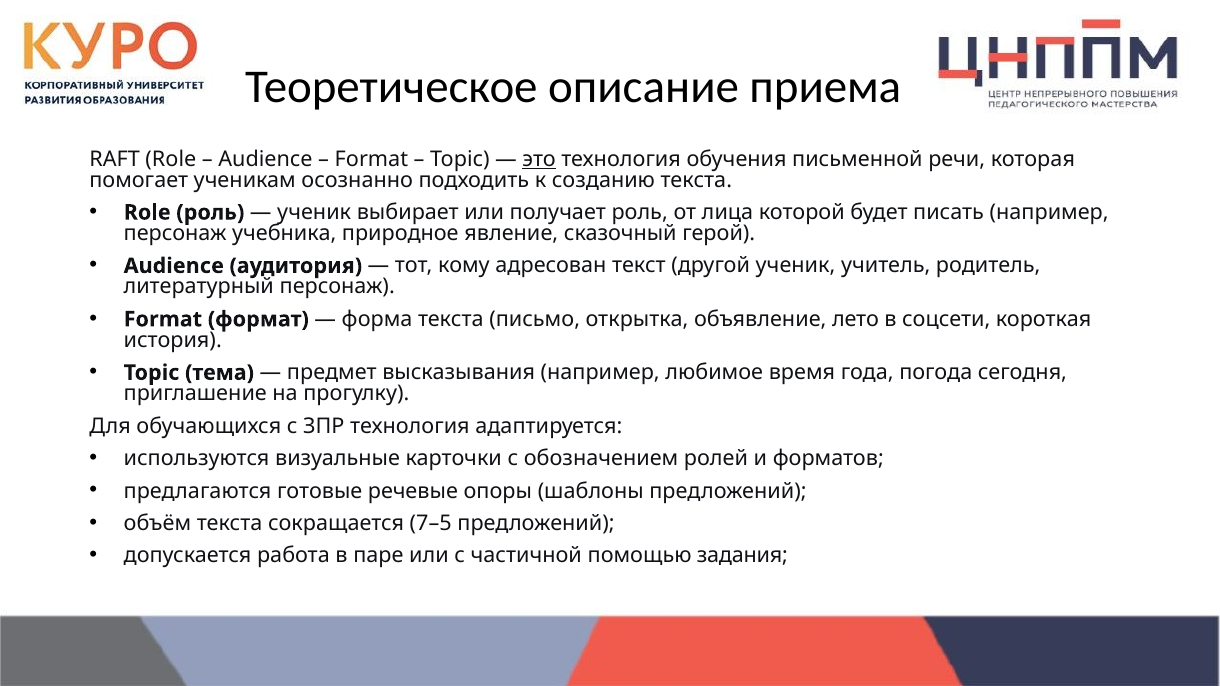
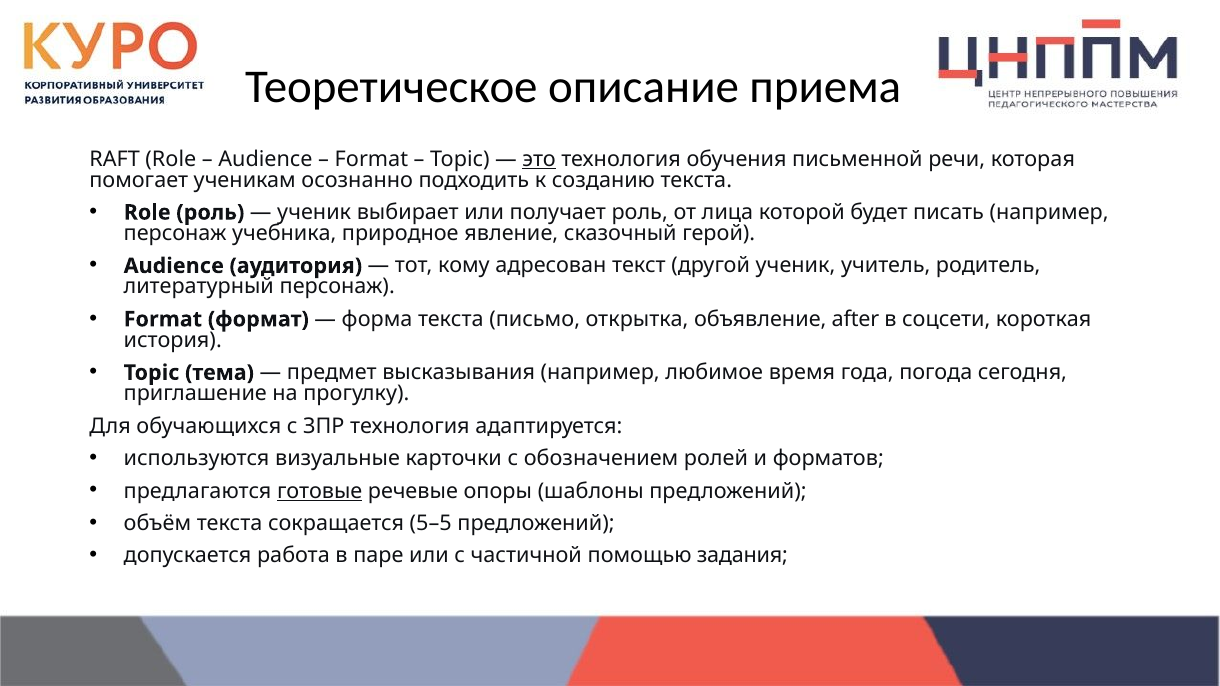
лето: лето -> after
готовые underline: none -> present
7–5: 7–5 -> 5–5
